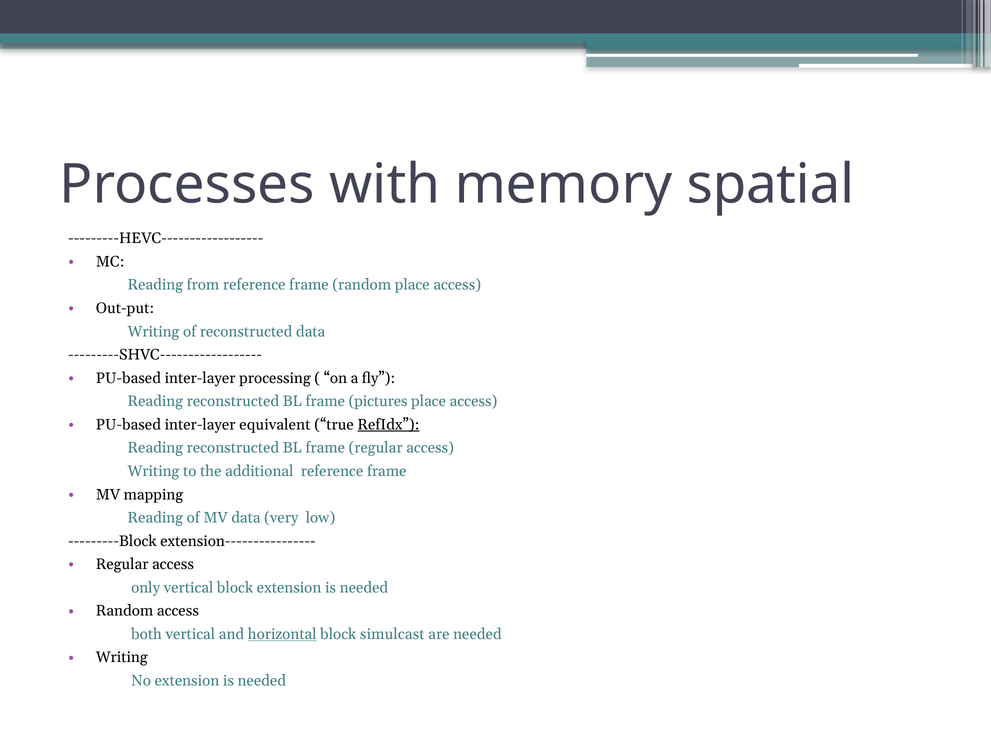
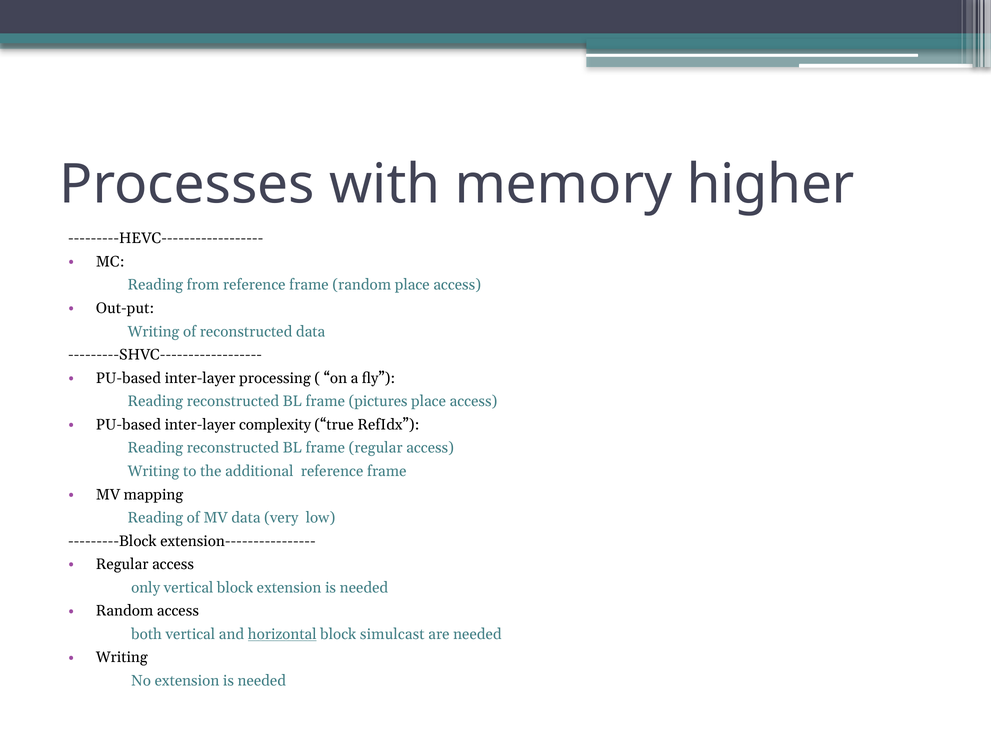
spatial: spatial -> higher
equivalent: equivalent -> complexity
RefIdx underline: present -> none
